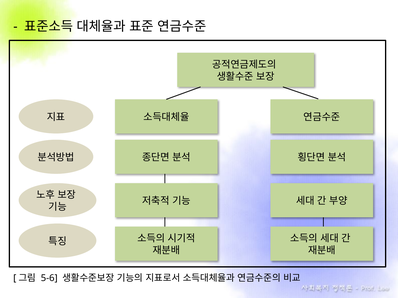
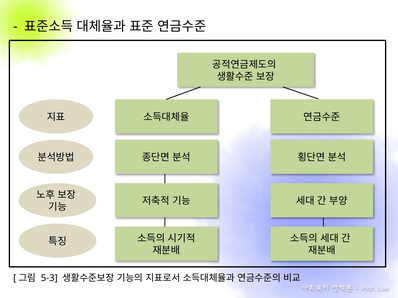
5-6: 5-6 -> 5-3
